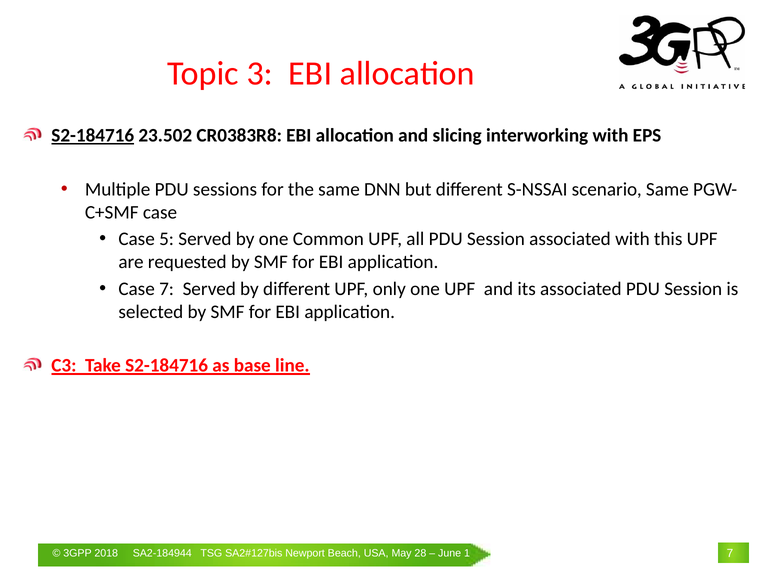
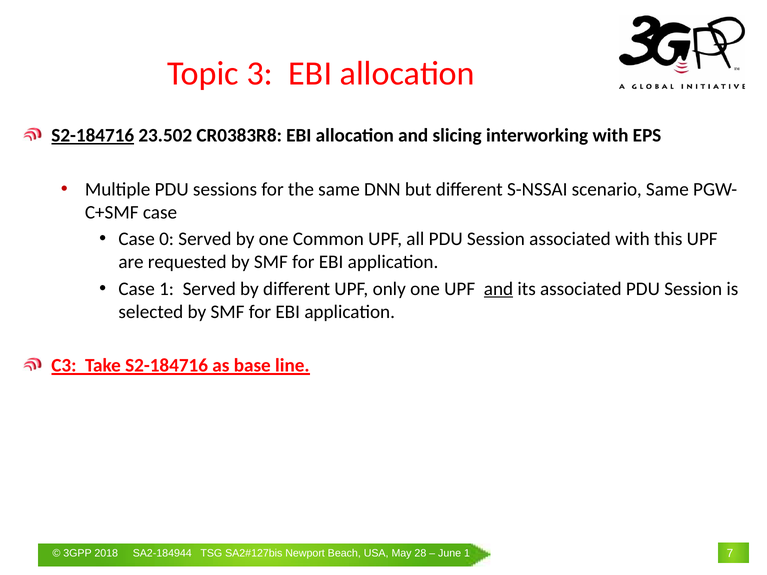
5: 5 -> 0
Case 7: 7 -> 1
and at (498, 289) underline: none -> present
